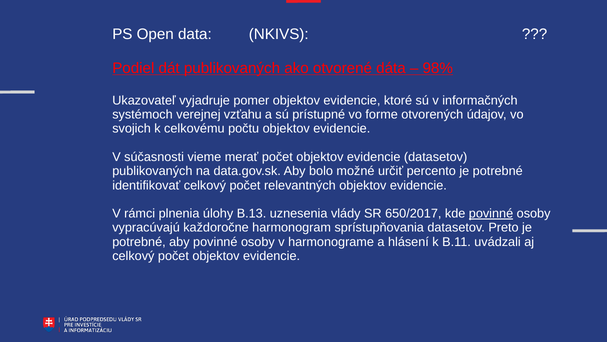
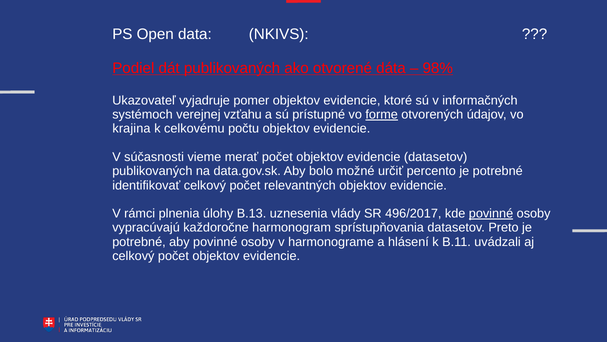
forme underline: none -> present
svojich: svojich -> krajina
650/2017: 650/2017 -> 496/2017
